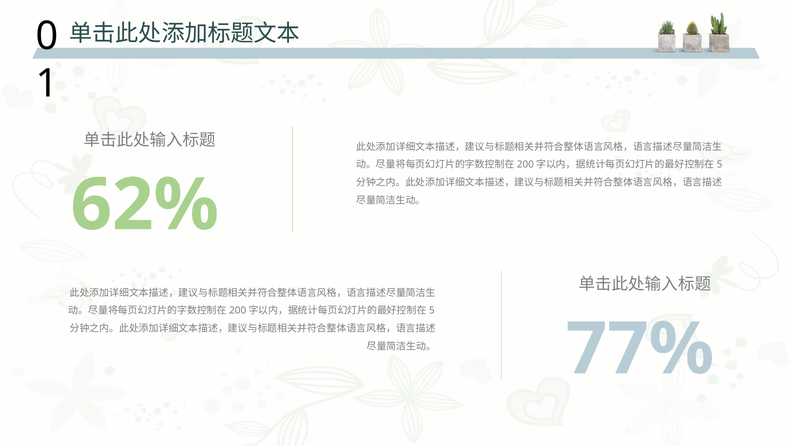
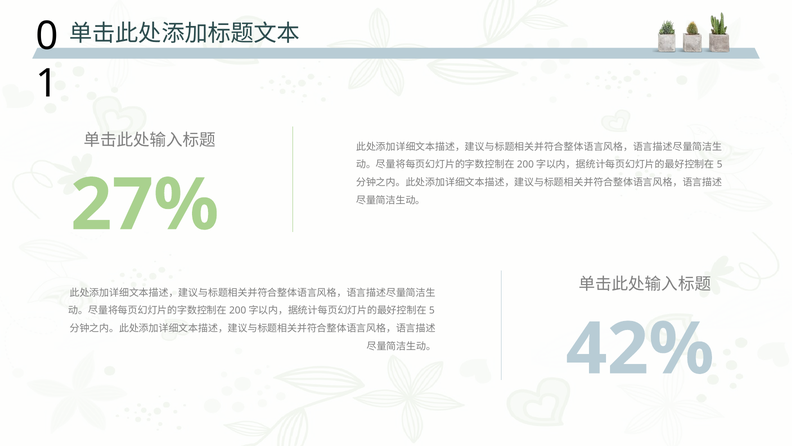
62%: 62% -> 27%
77%: 77% -> 42%
